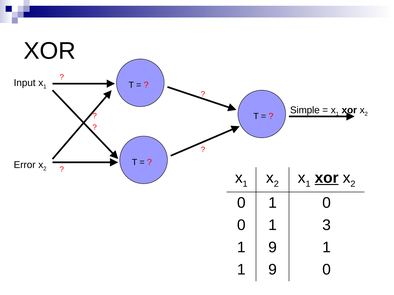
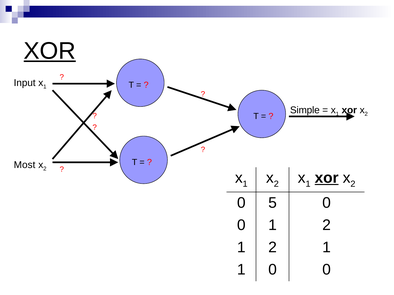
XOR at (50, 51) underline: none -> present
Error: Error -> Most
1 at (273, 203): 1 -> 5
0 1 3: 3 -> 2
9 at (273, 248): 9 -> 2
9 at (273, 270): 9 -> 0
